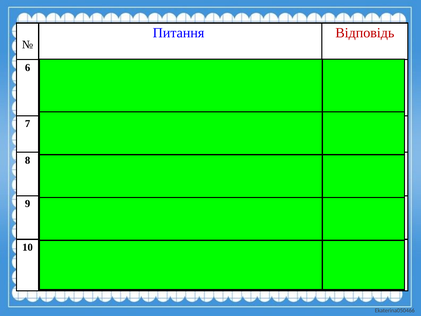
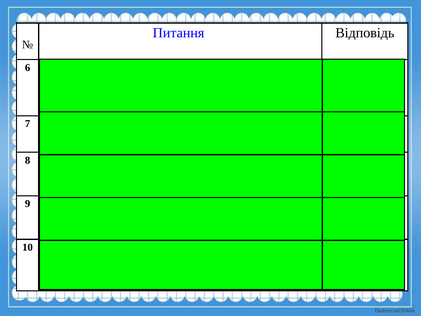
Відповідь colour: red -> black
